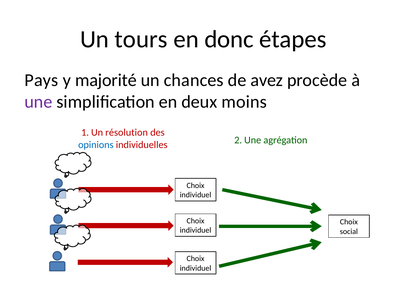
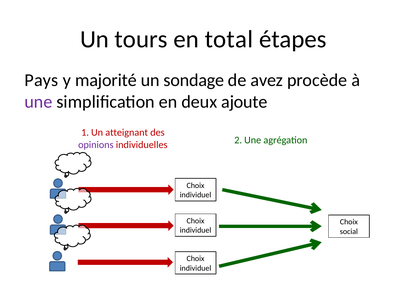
donc: donc -> total
chances: chances -> sondage
moins: moins -> ajoute
résolution: résolution -> atteignant
opinions colour: blue -> purple
